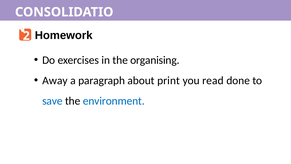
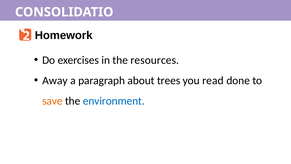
organising: organising -> resources
print: print -> trees
save colour: blue -> orange
